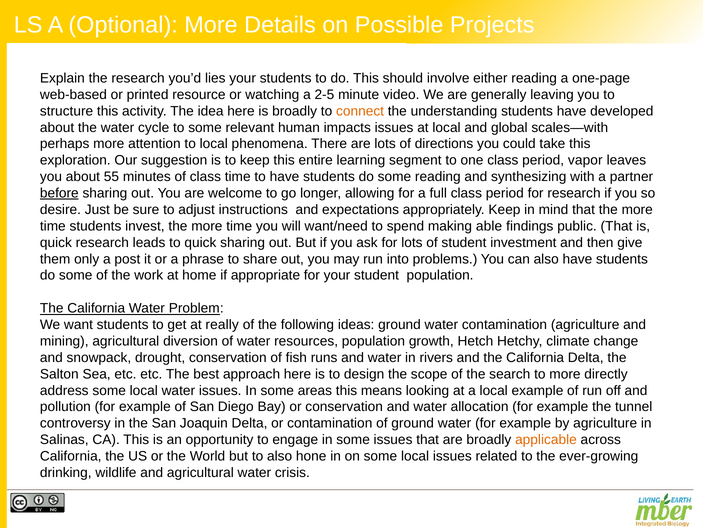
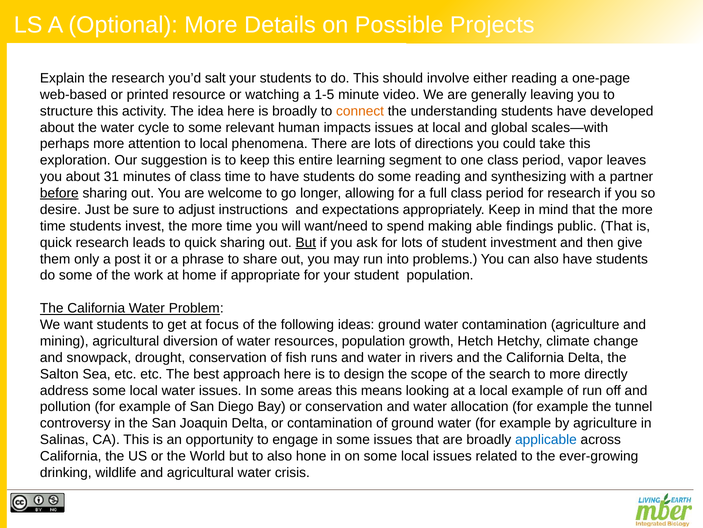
lies: lies -> salt
2-5: 2-5 -> 1-5
55: 55 -> 31
But at (306, 242) underline: none -> present
really: really -> focus
applicable colour: orange -> blue
